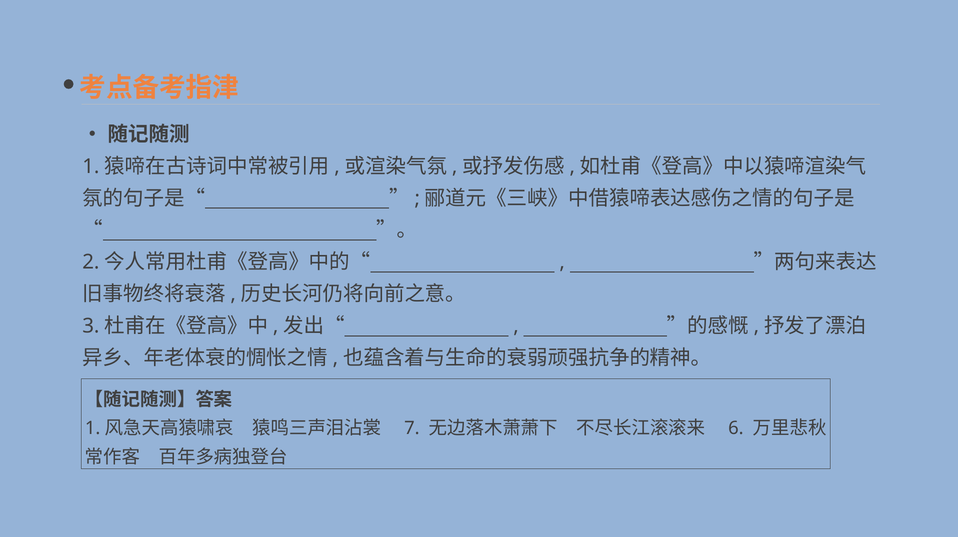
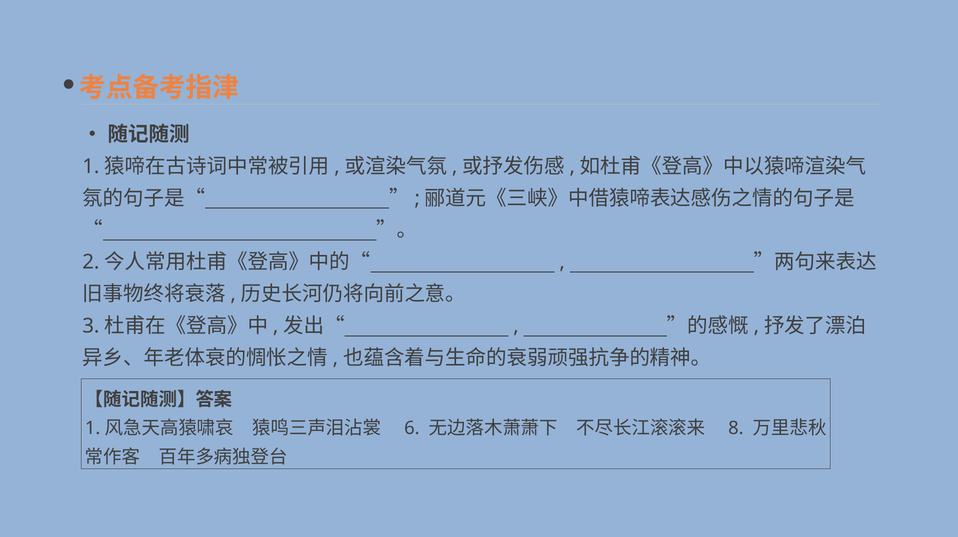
7: 7 -> 6
6: 6 -> 8
